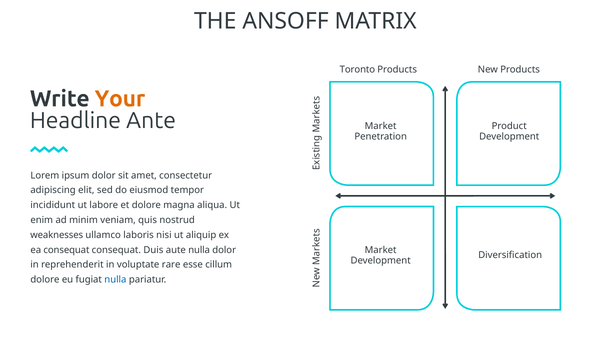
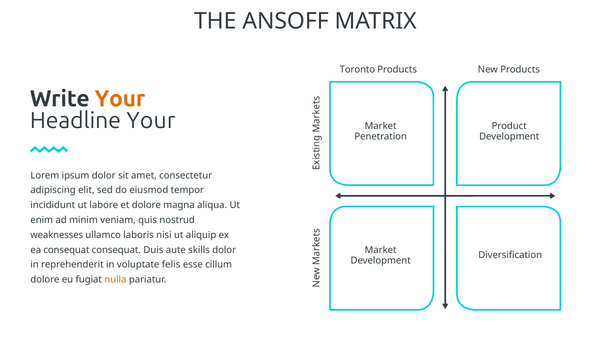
Headline Ante: Ante -> Your
aute nulla: nulla -> skills
rare: rare -> felis
nulla at (115, 279) colour: blue -> orange
